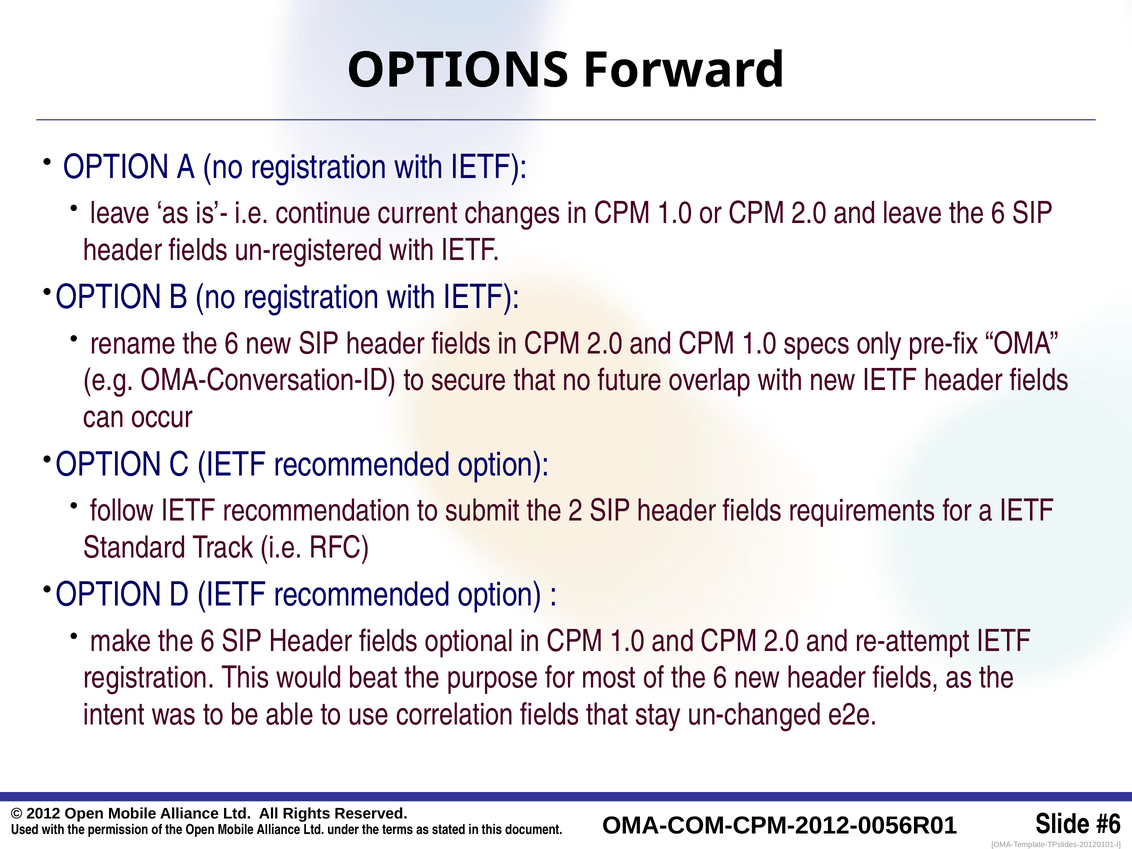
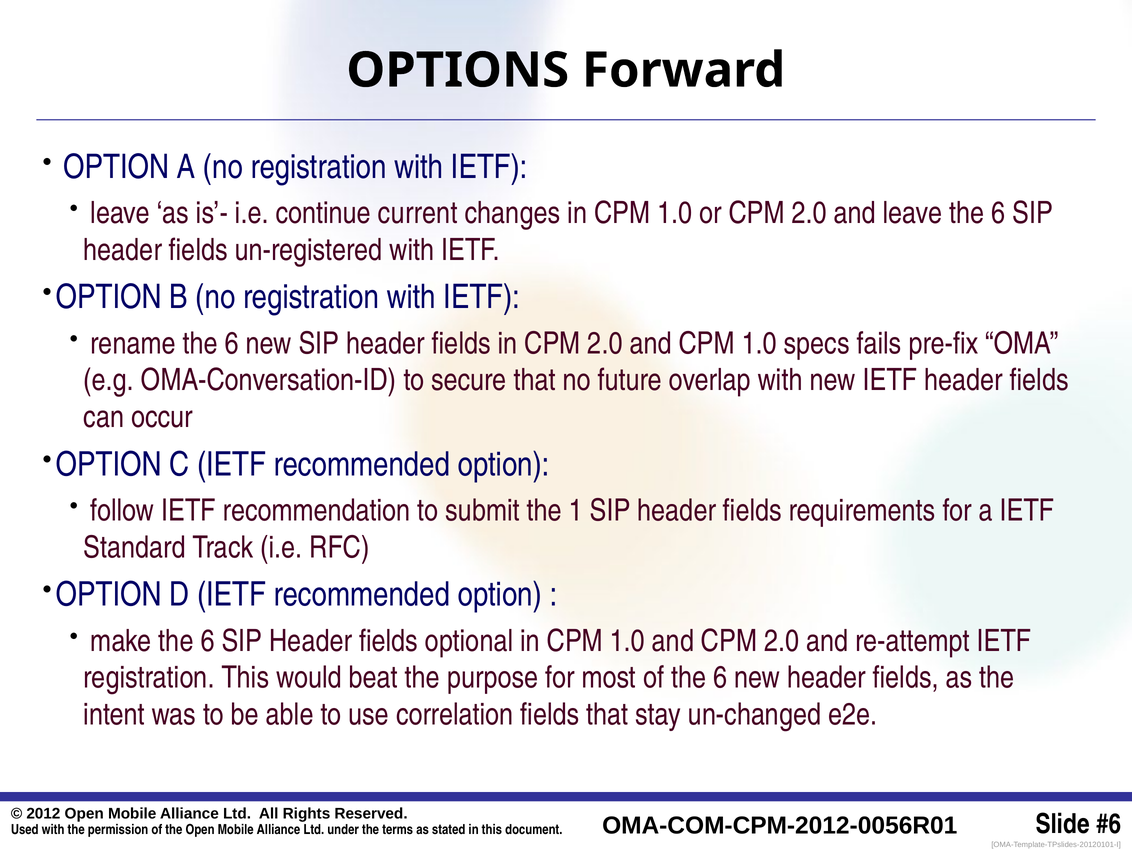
only: only -> fails
2: 2 -> 1
